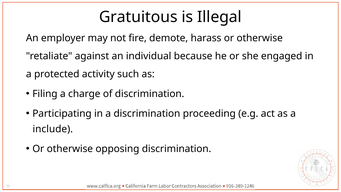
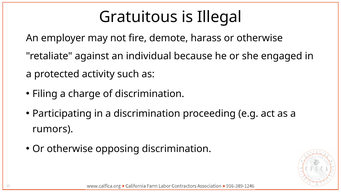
include: include -> rumors
